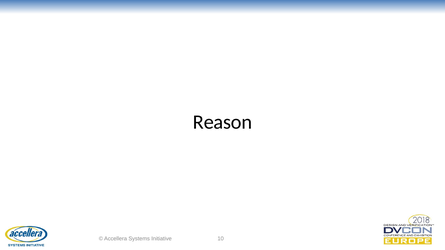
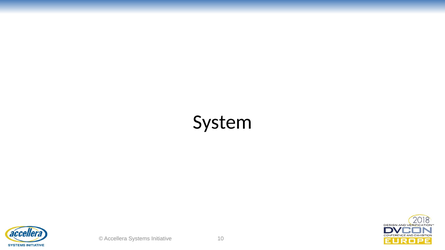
Reason: Reason -> System
